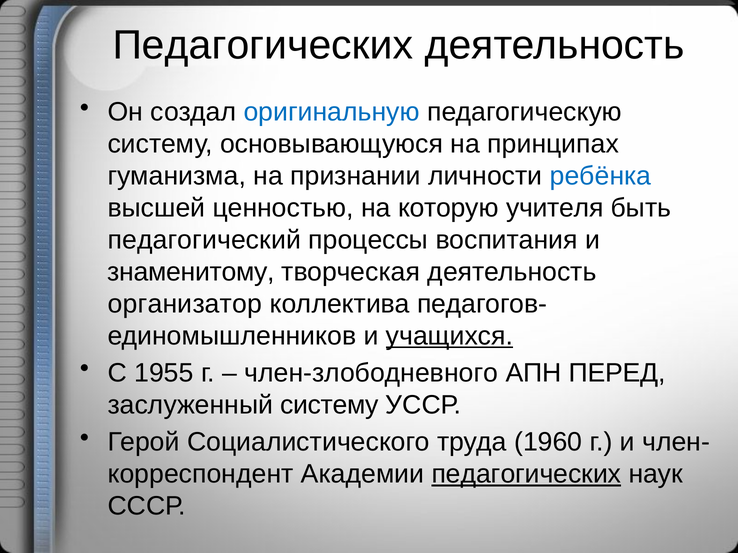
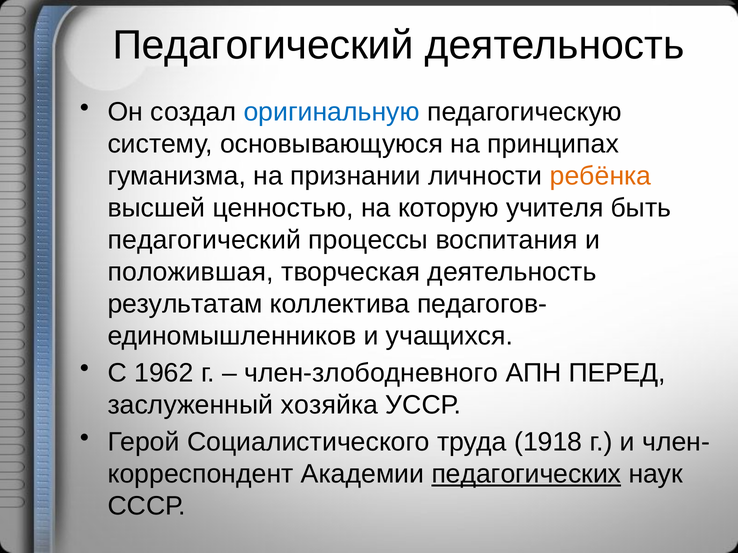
Педагогических at (263, 45): Педагогических -> Педагогический
ребёнка colour: blue -> orange
знаменитому: знаменитому -> положившая
организатор: организатор -> результатам
учащихся underline: present -> none
1955: 1955 -> 1962
заслуженный систему: систему -> хозяйка
1960: 1960 -> 1918
